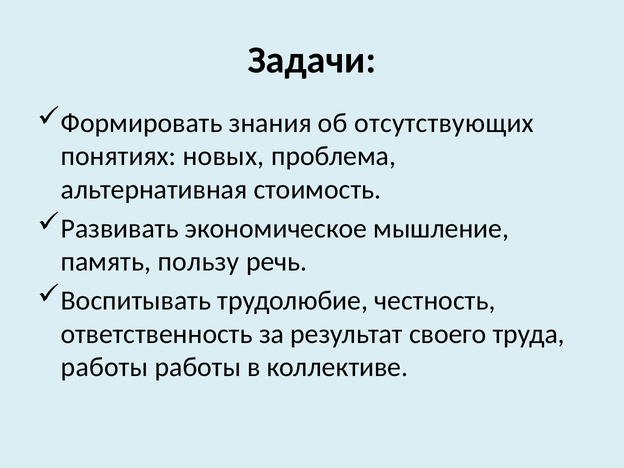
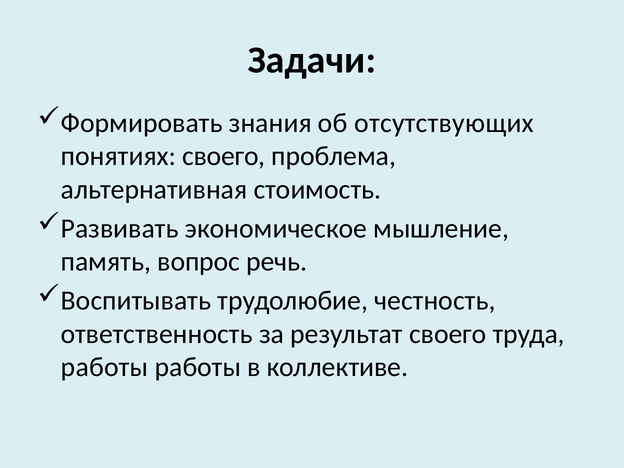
понятиях новых: новых -> своего
пользу: пользу -> вопрос
